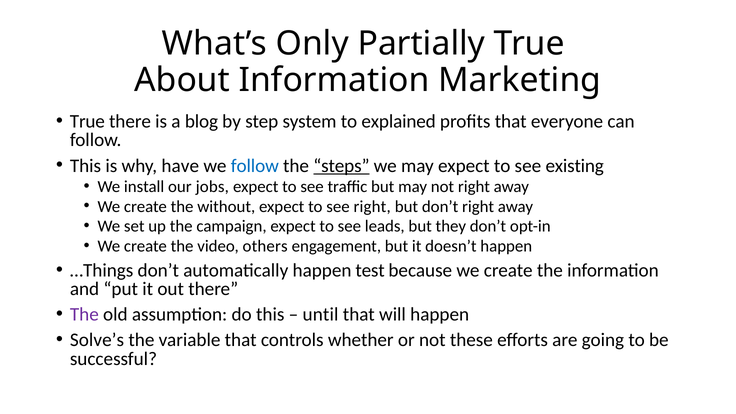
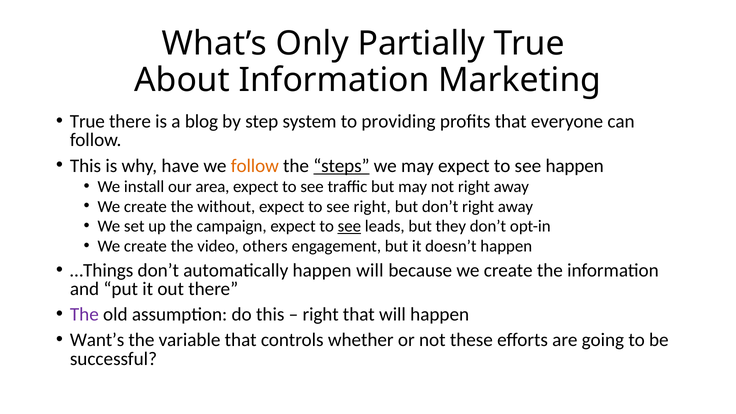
explained: explained -> providing
follow at (255, 166) colour: blue -> orange
see existing: existing -> happen
jobs: jobs -> area
see at (349, 226) underline: none -> present
happen test: test -> will
until at (320, 315): until -> right
Solve’s: Solve’s -> Want’s
